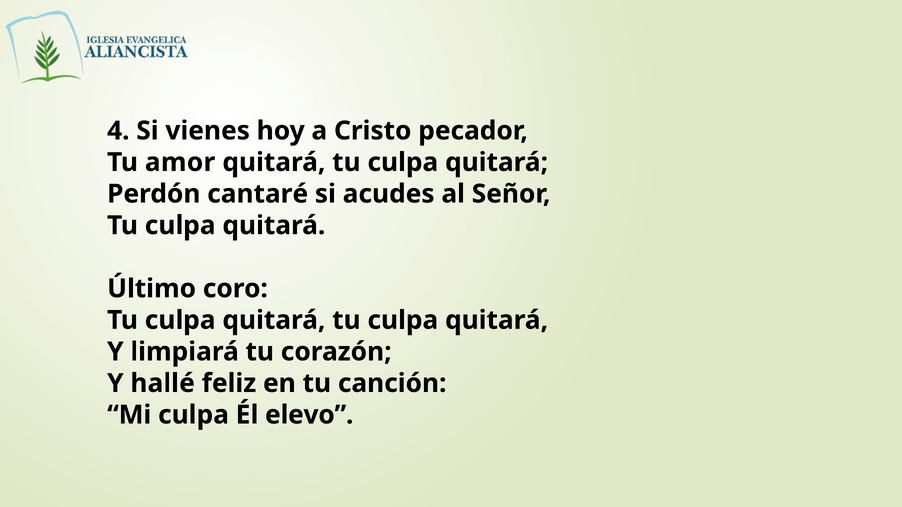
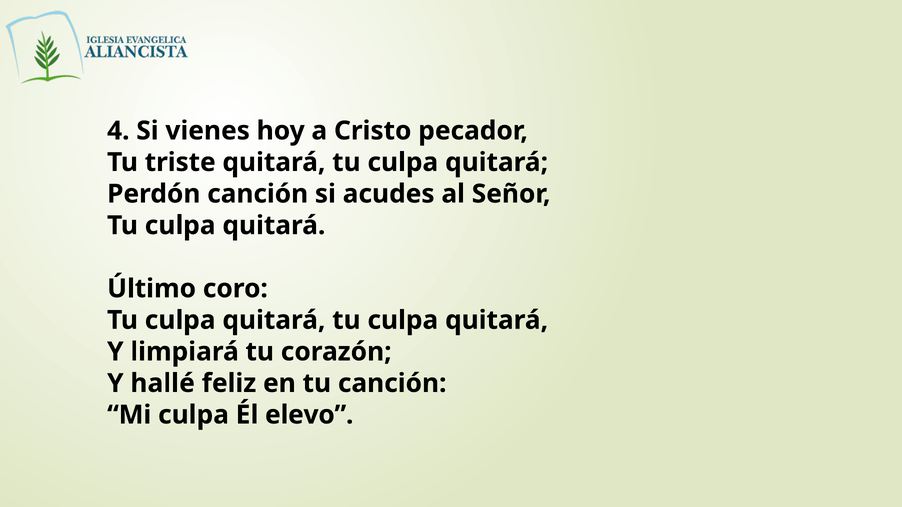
amor: amor -> triste
Perdón cantaré: cantaré -> canción
